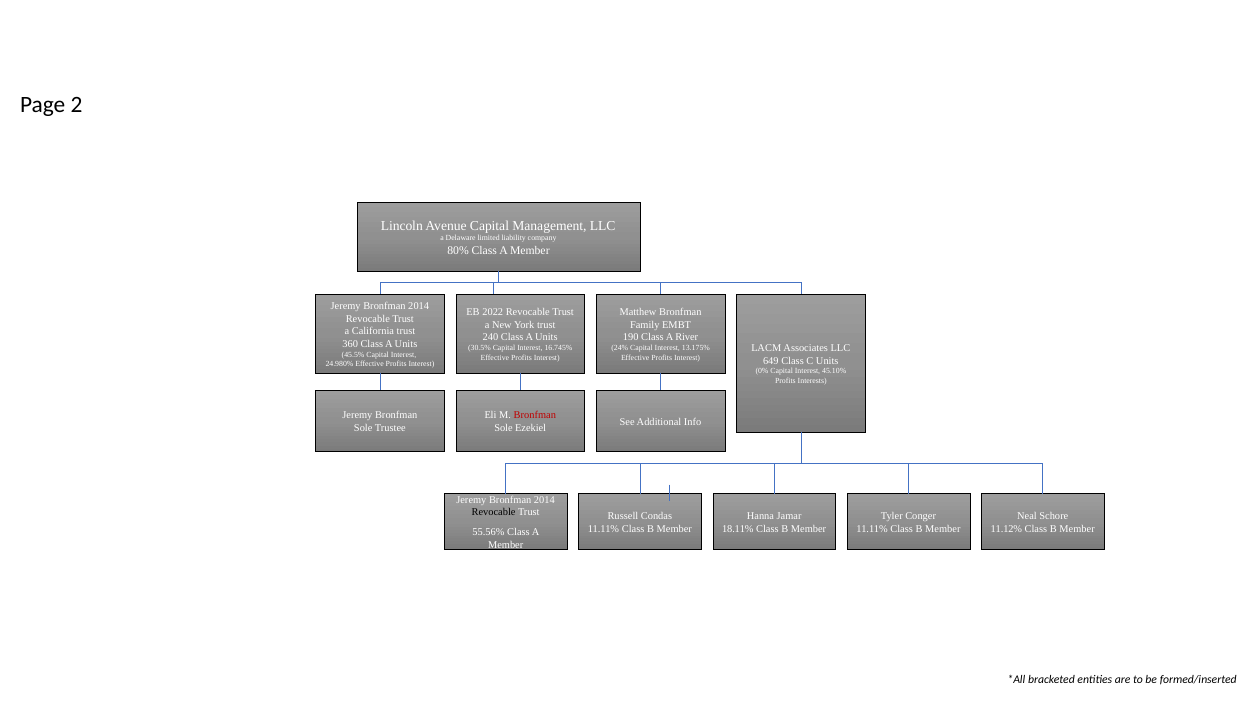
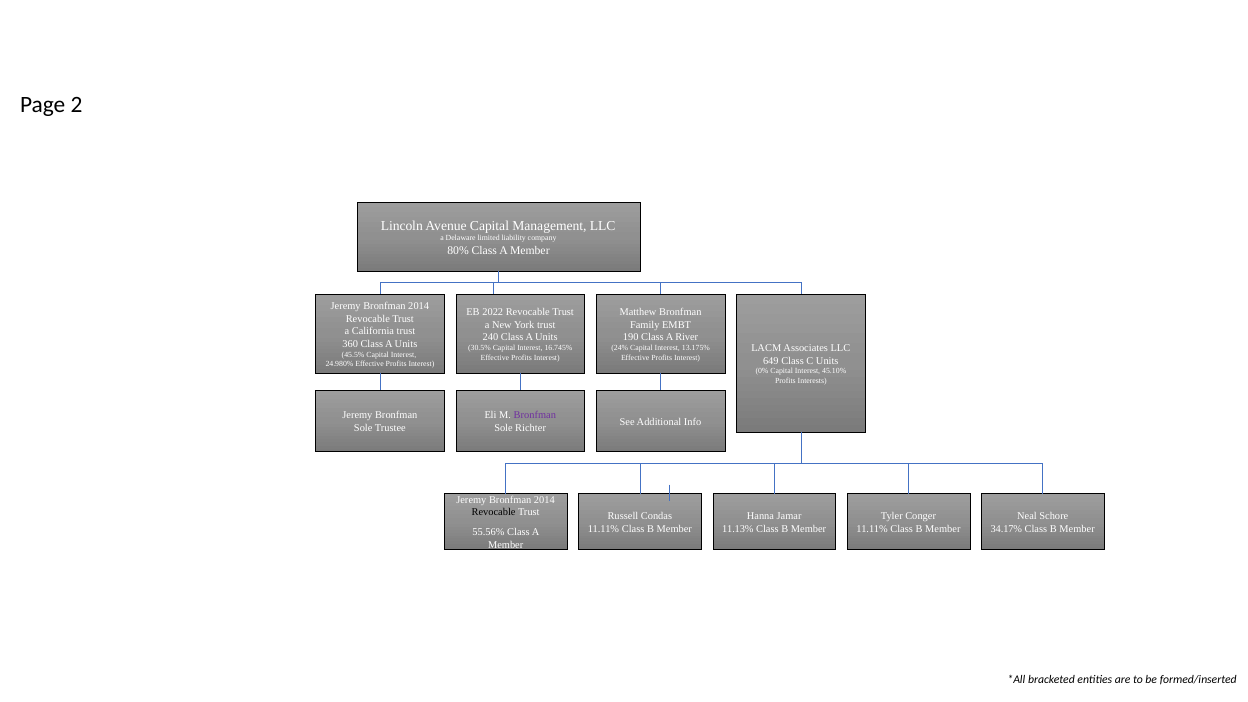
Bronfman at (535, 415) colour: red -> purple
Ezekiel: Ezekiel -> Richter
18.11%: 18.11% -> 11.13%
11.12%: 11.12% -> 34.17%
